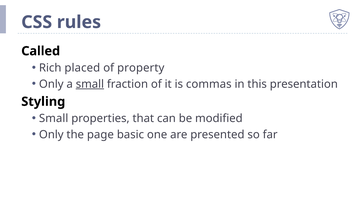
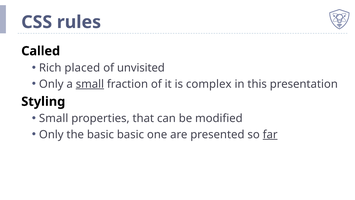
property: property -> unvisited
commas: commas -> complex
the page: page -> basic
far underline: none -> present
